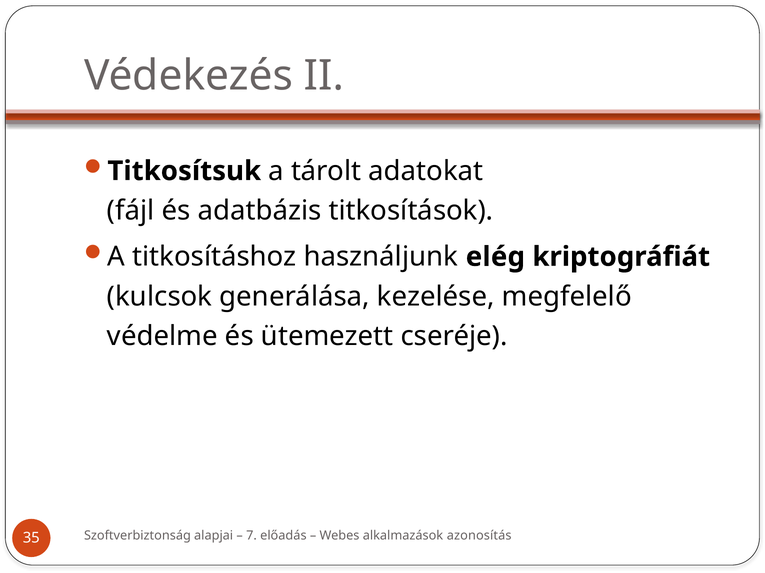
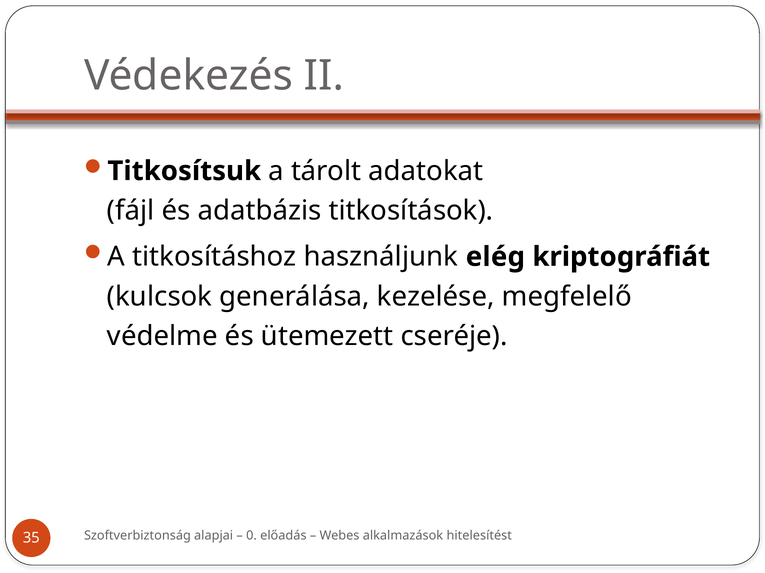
7: 7 -> 0
azonosítás: azonosítás -> hitelesítést
